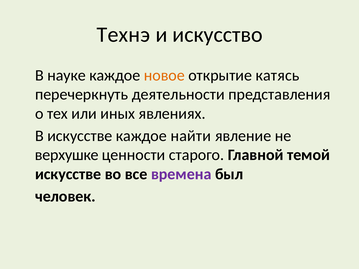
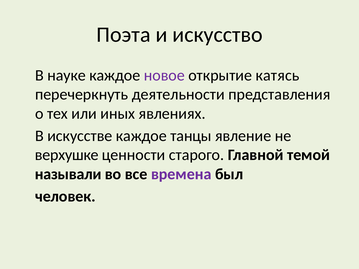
Технэ: Технэ -> Поэта
новое colour: orange -> purple
найти: найти -> танцы
искусстве at (68, 174): искусстве -> называли
